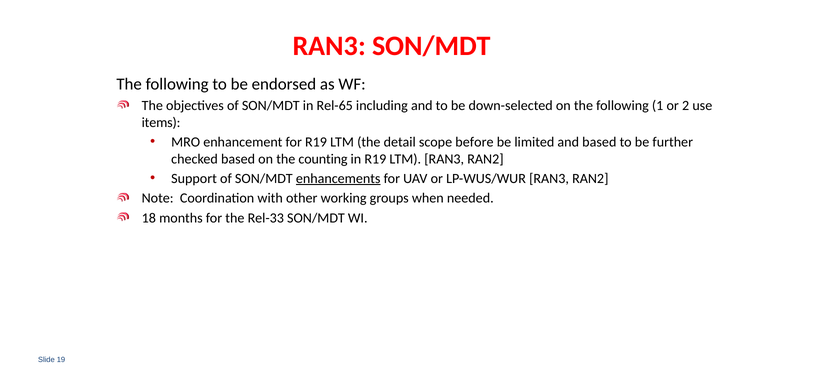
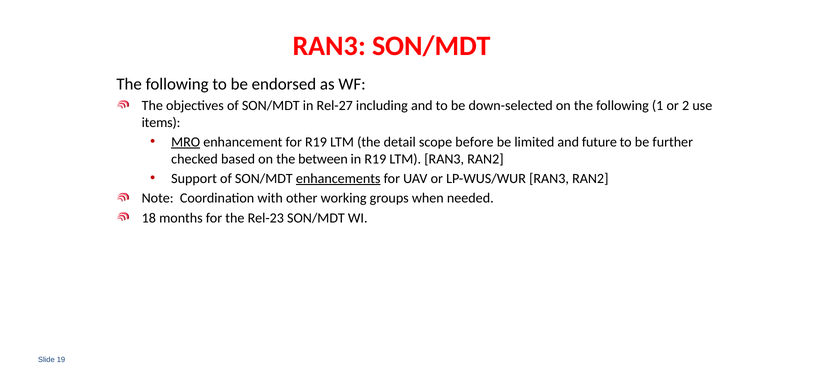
Rel-65: Rel-65 -> Rel-27
MRO underline: none -> present
and based: based -> future
counting: counting -> between
Rel-33: Rel-33 -> Rel-23
